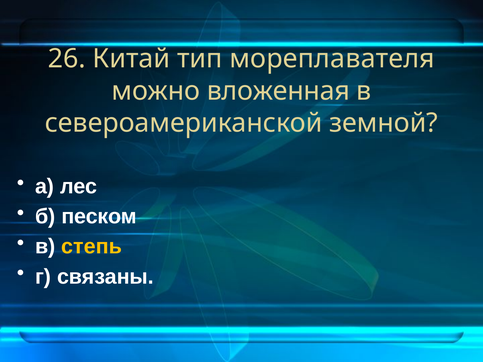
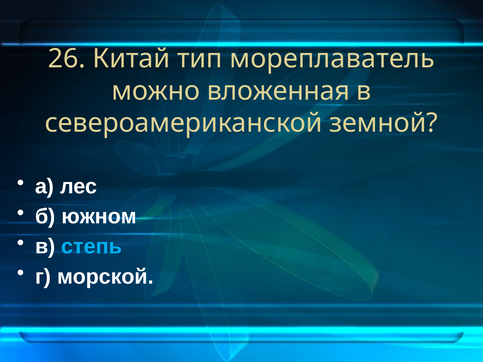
мореплавателя: мореплавателя -> мореплаватель
песком: песком -> южном
степь colour: yellow -> light blue
связаны: связаны -> морской
